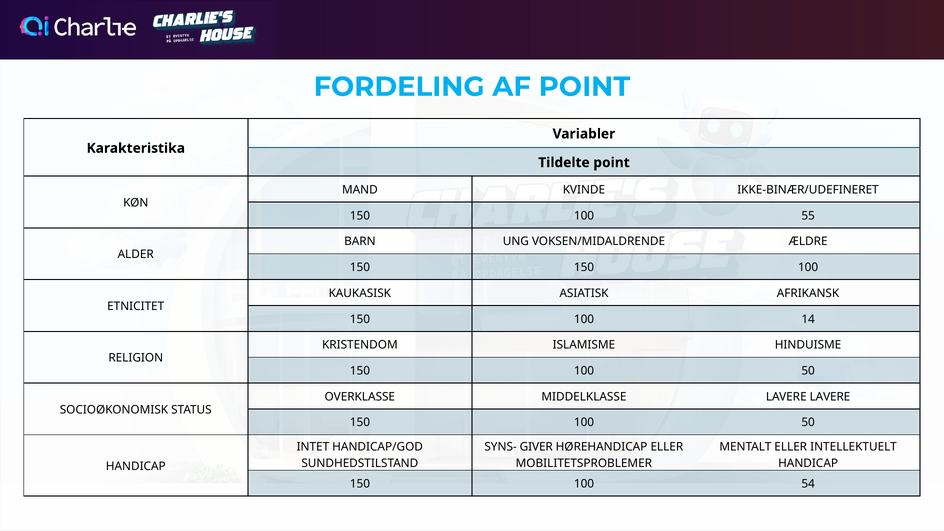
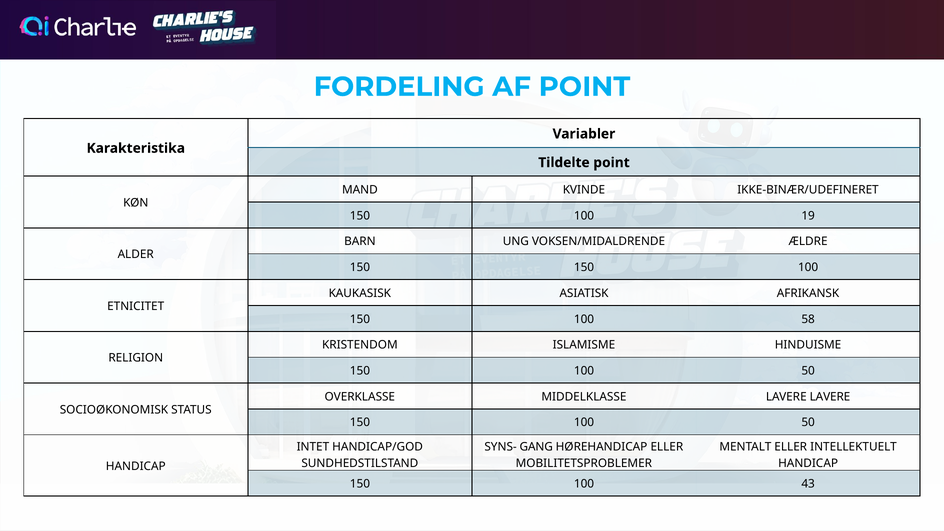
55: 55 -> 19
14: 14 -> 58
GIVER: GIVER -> GANG
54: 54 -> 43
